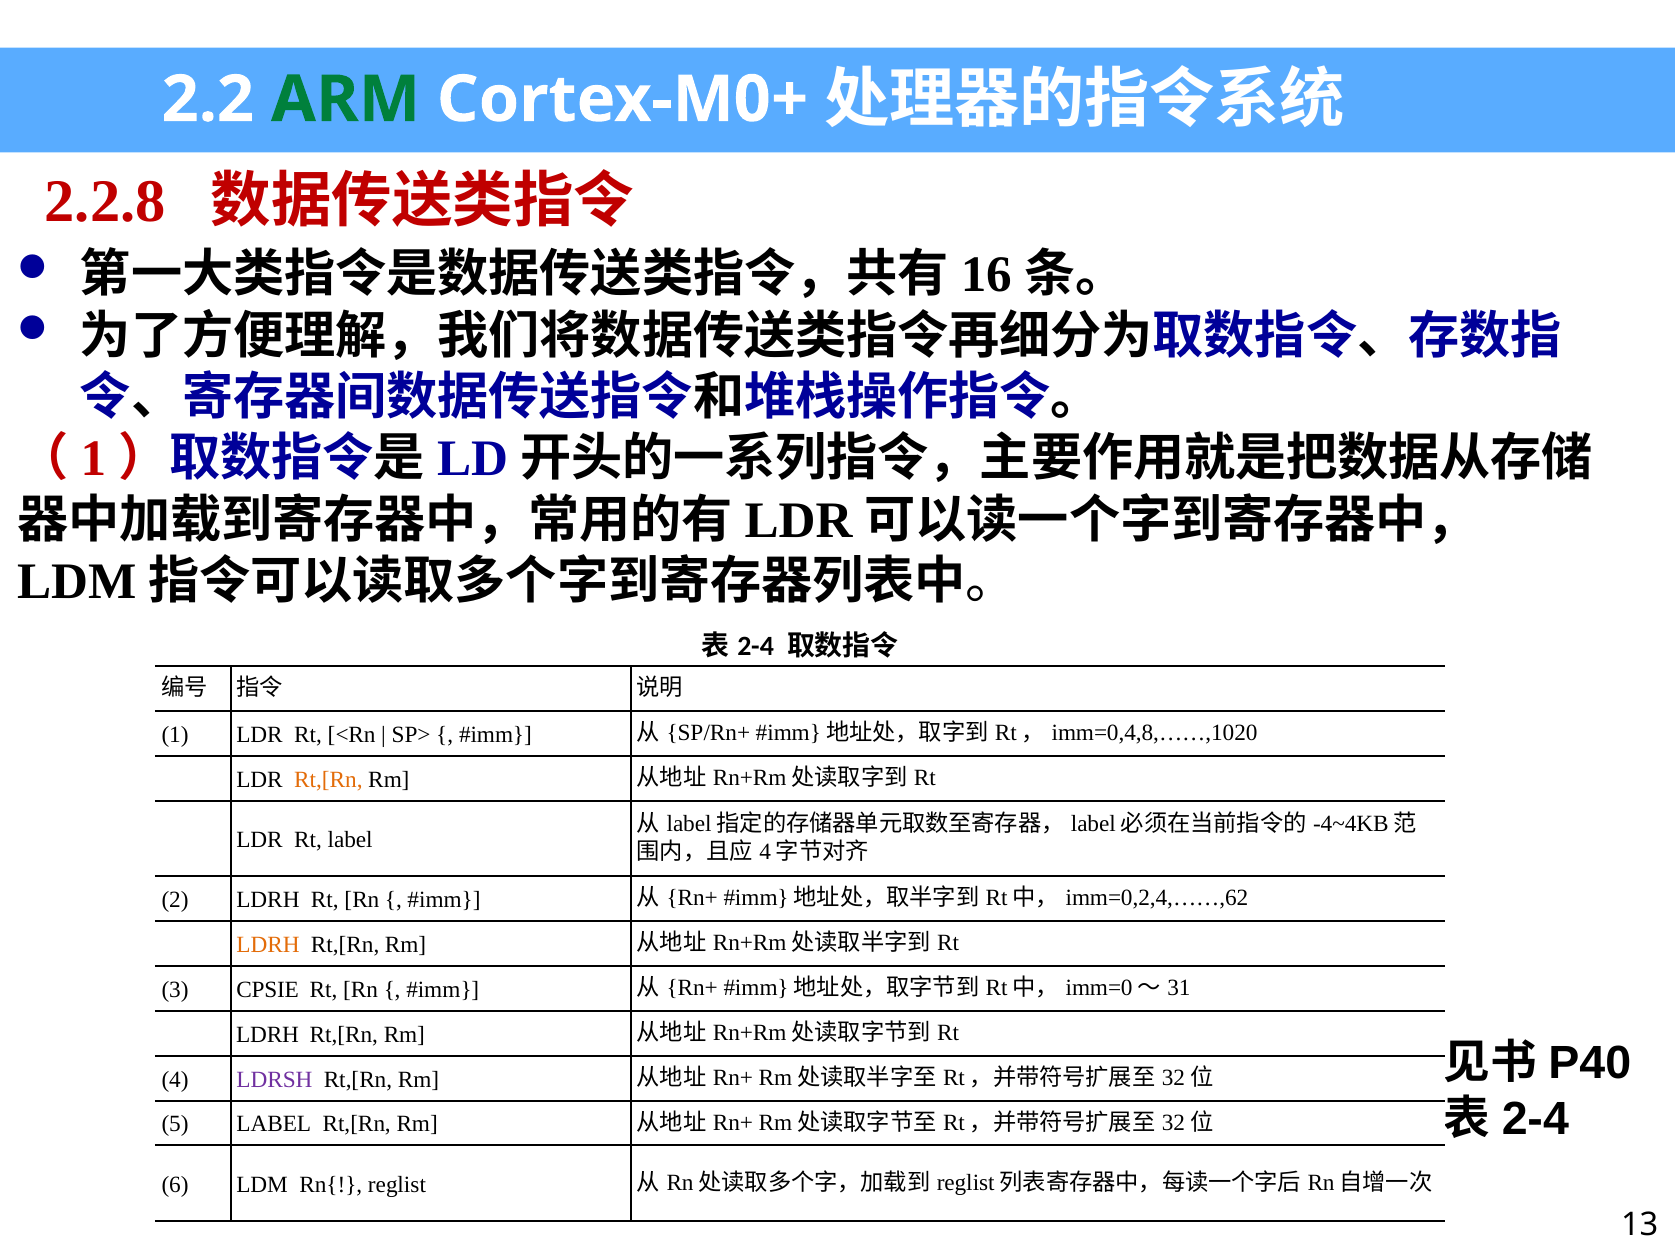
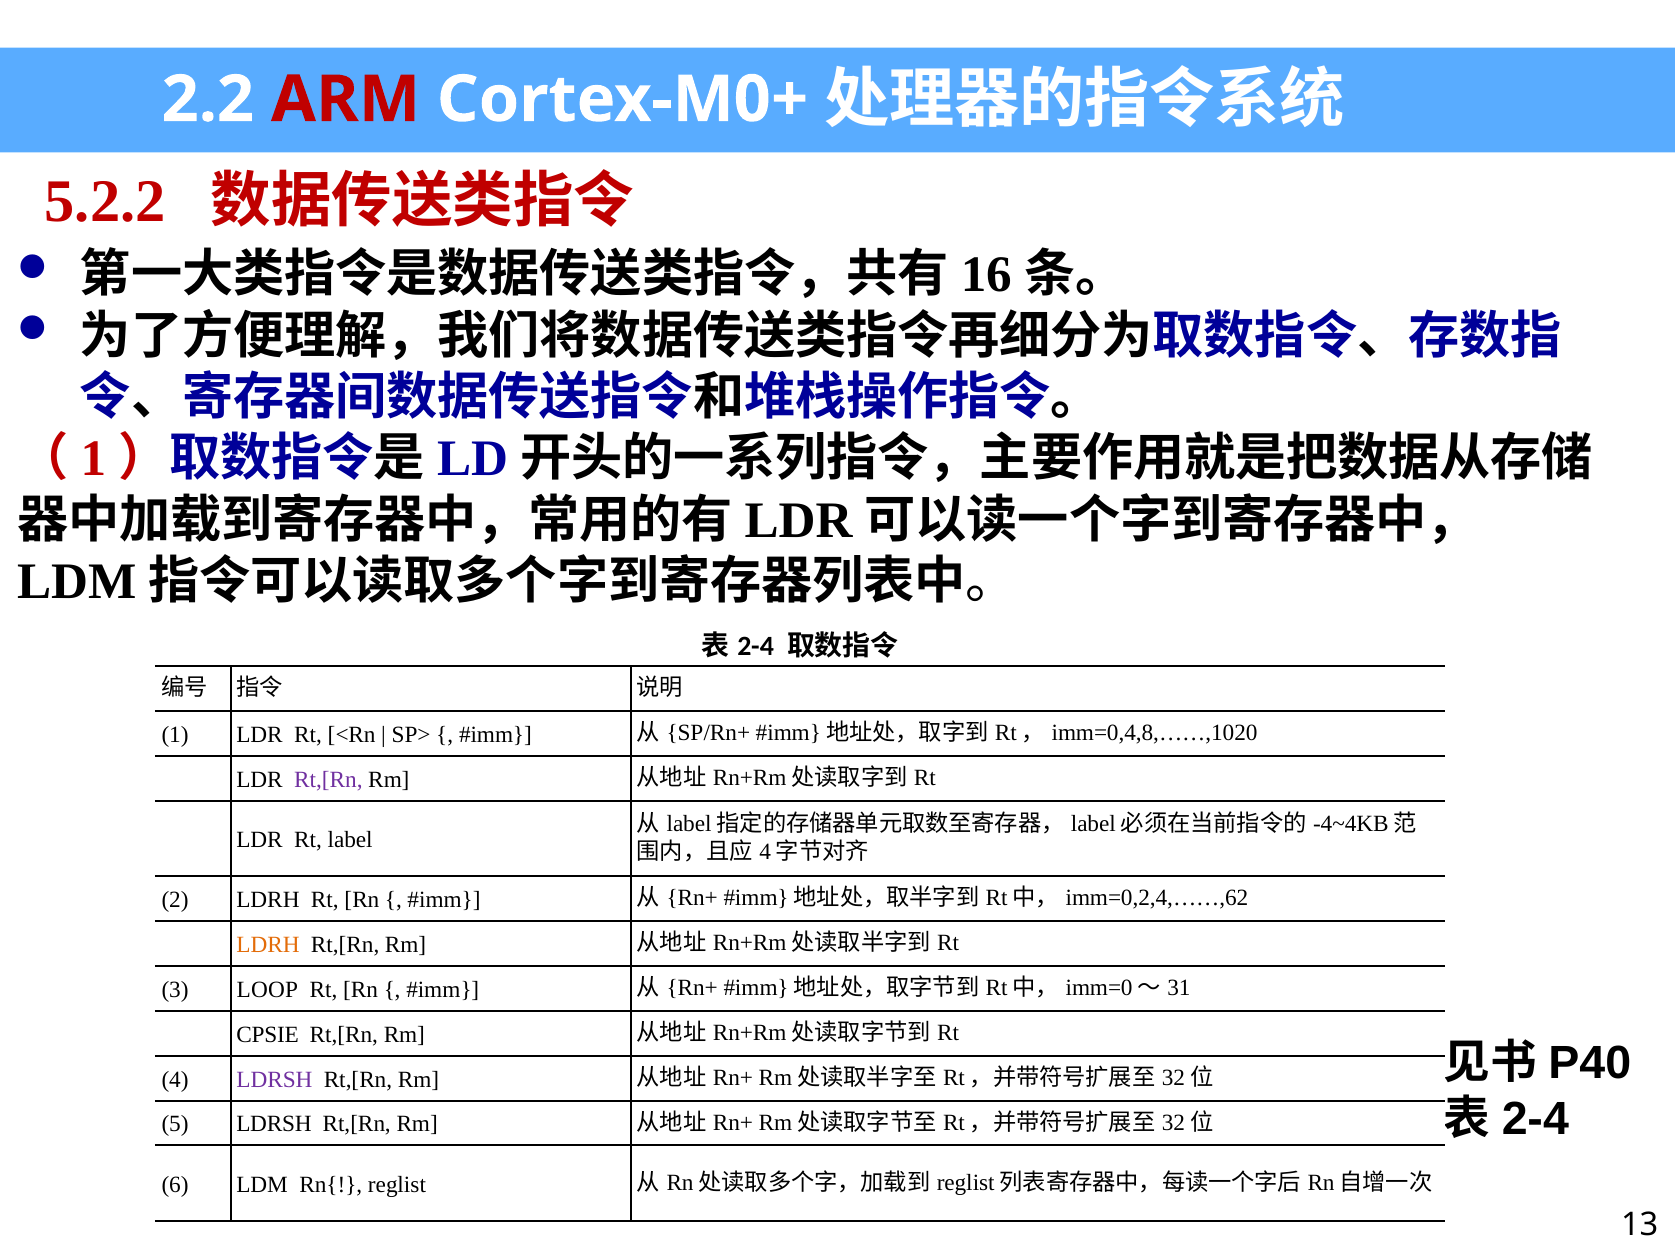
ARM colour: green -> red
2.2.8: 2.2.8 -> 5.2.2
Rt,[Rn at (328, 780) colour: orange -> purple
CPSIE: CPSIE -> LOOP
LDRH at (268, 1035): LDRH -> CPSIE
5 LABEL: LABEL -> LDRSH
